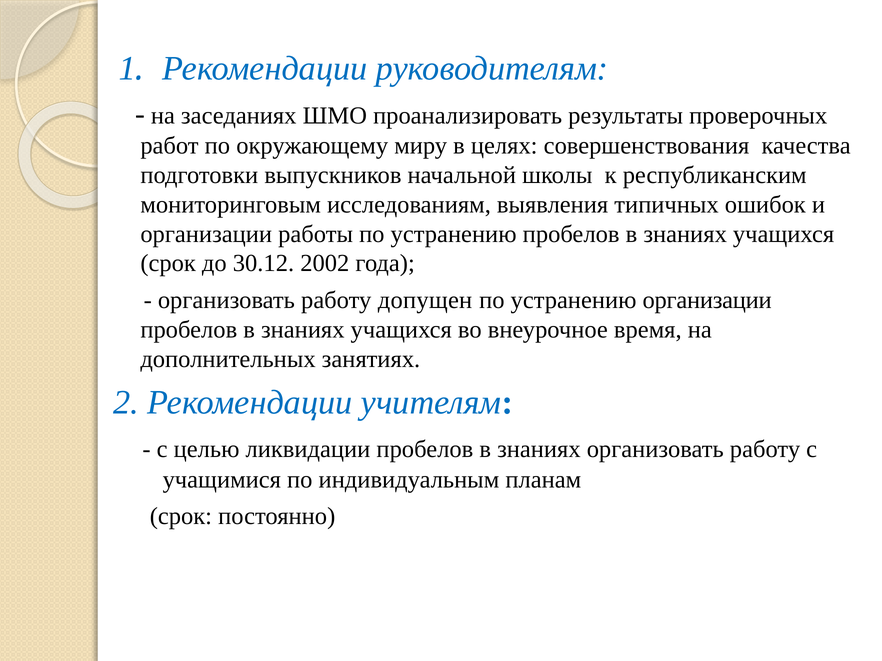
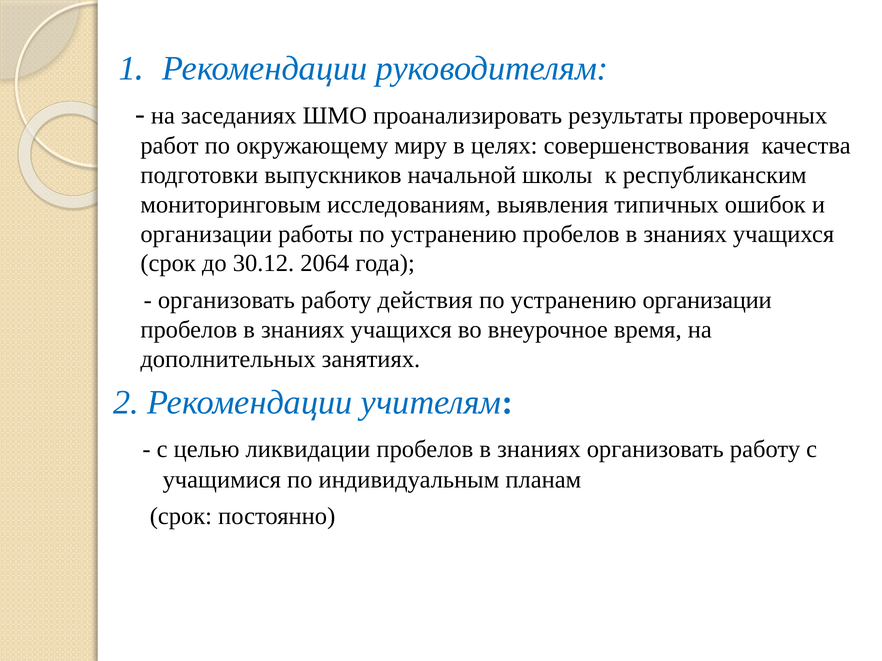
2002: 2002 -> 2064
допущен: допущен -> действия
